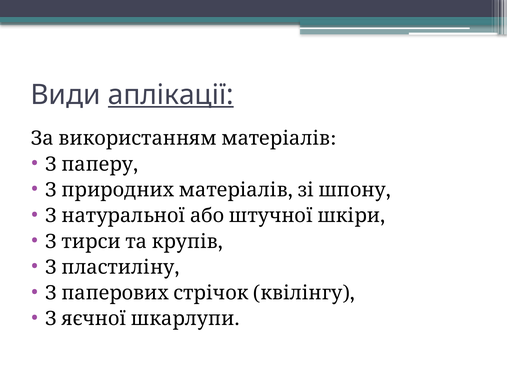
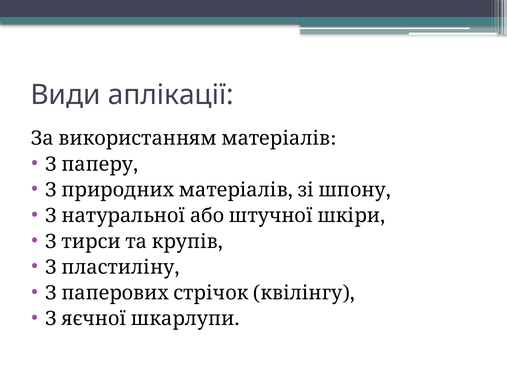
аплікації underline: present -> none
